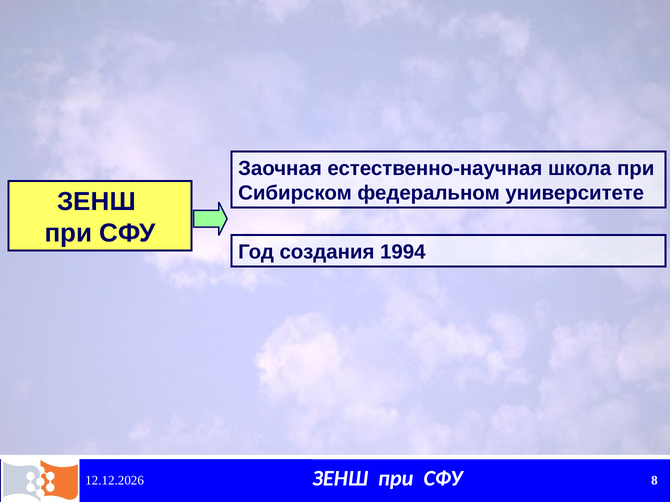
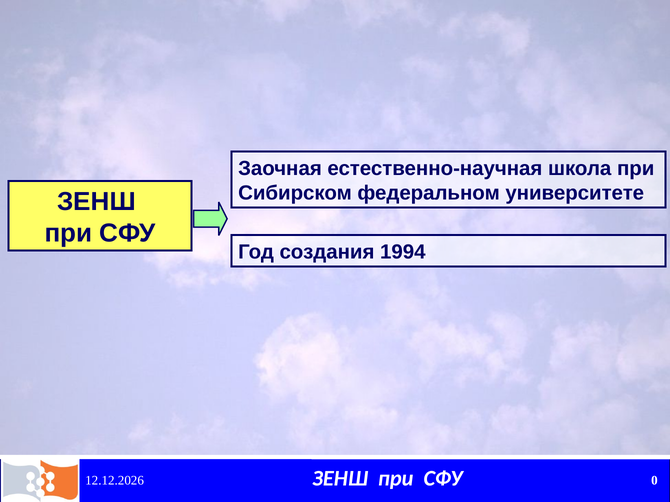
8: 8 -> 0
